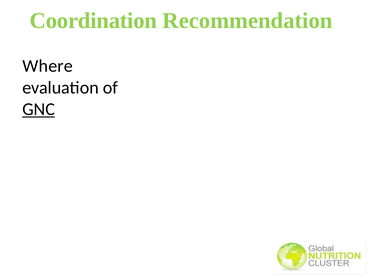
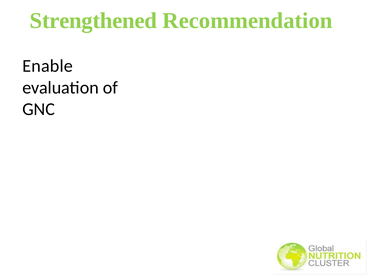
Coordination: Coordination -> Strengthened
Where: Where -> Enable
GNC underline: present -> none
